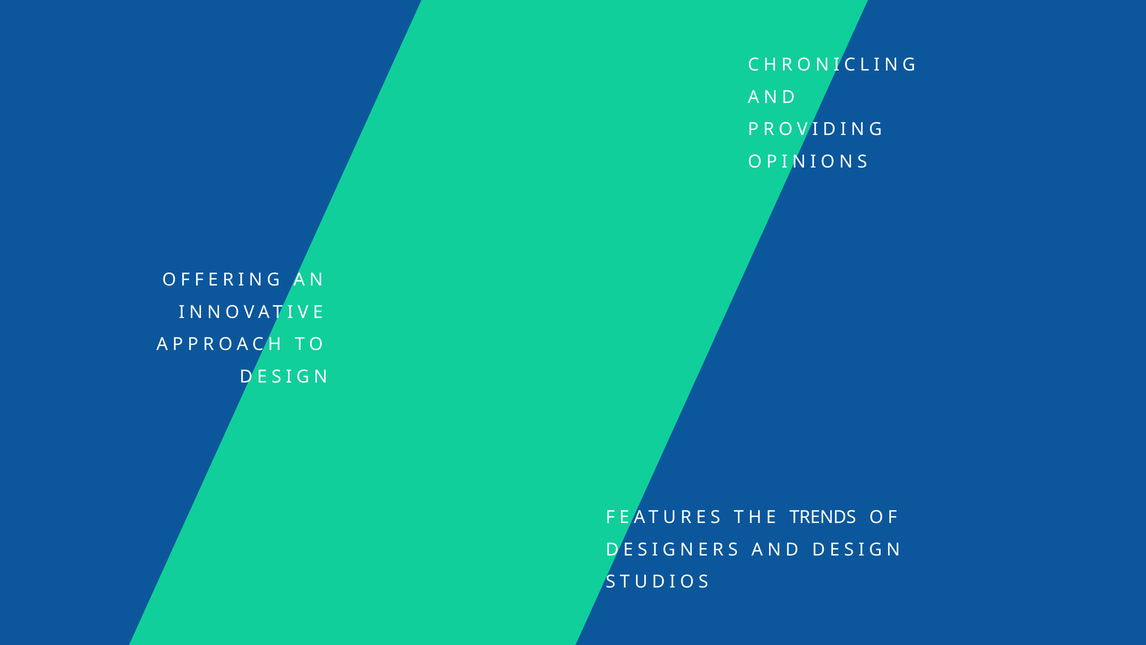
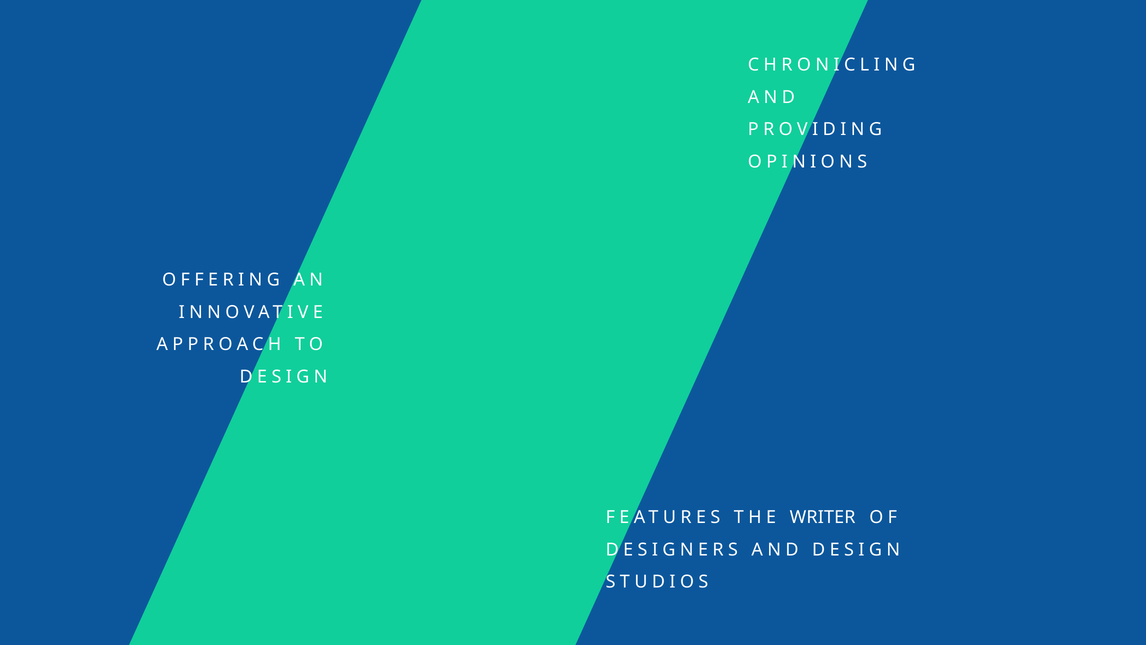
TRENDS: TRENDS -> WRITER
